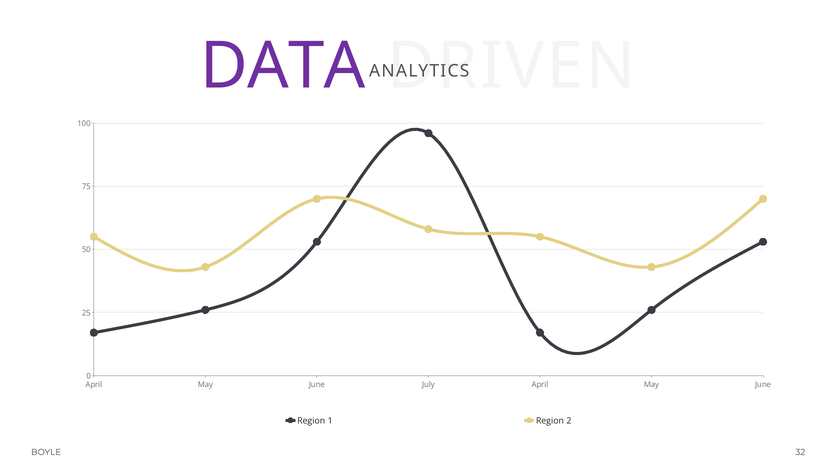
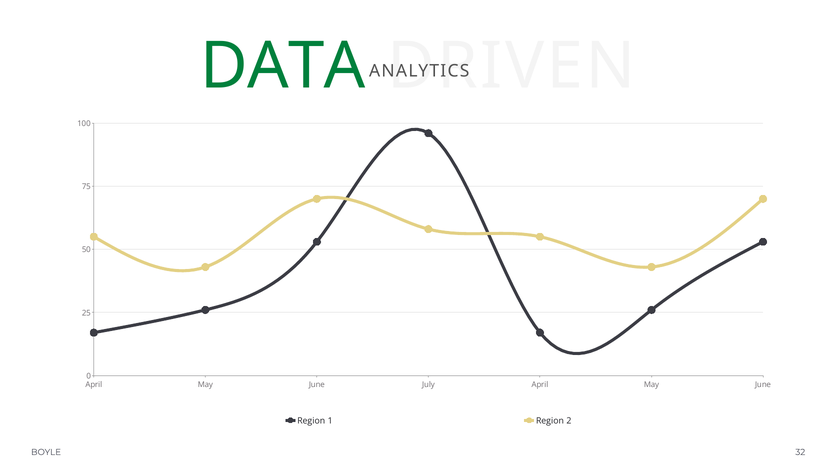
DATA colour: purple -> green
